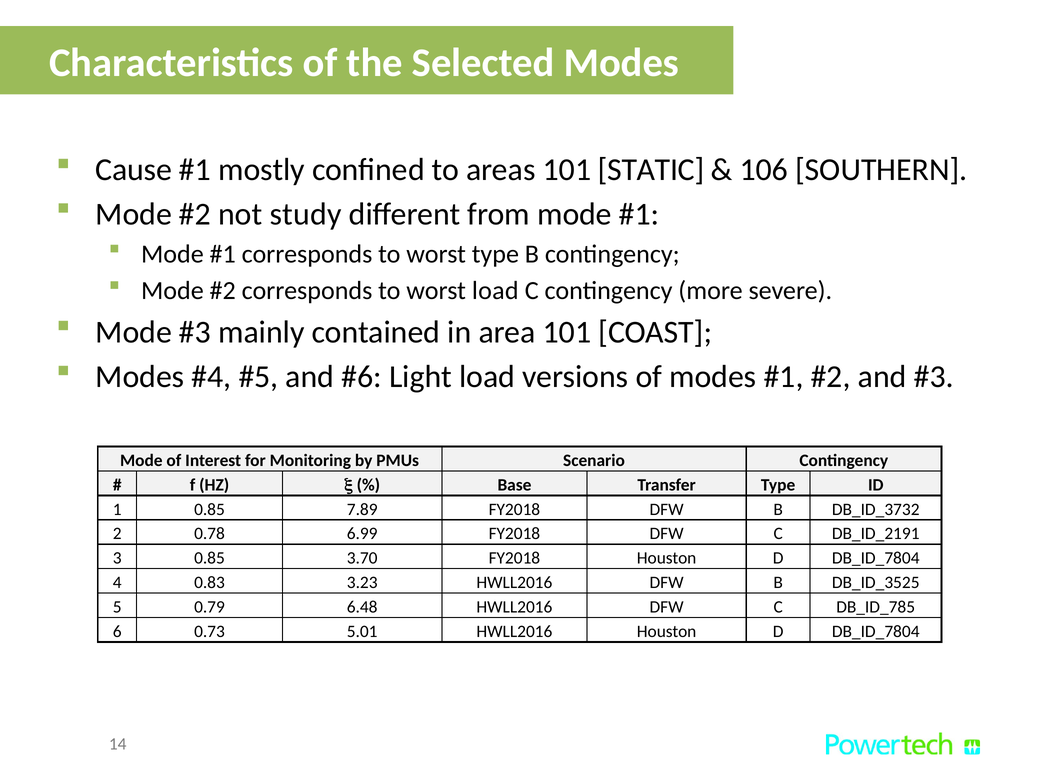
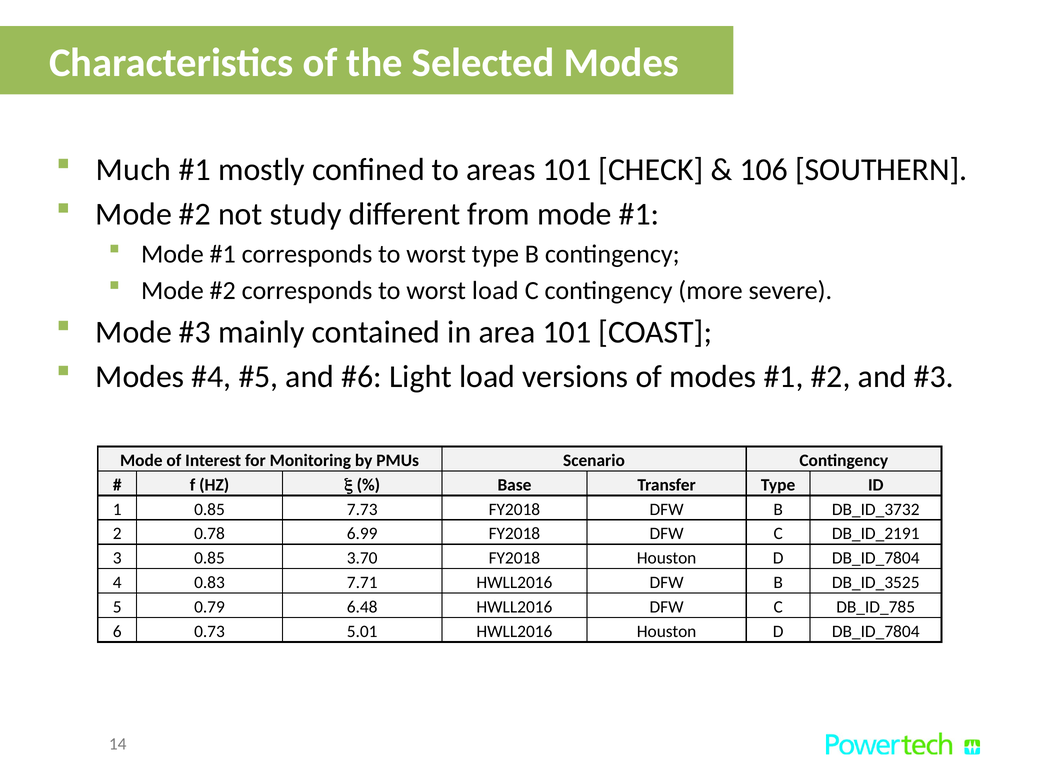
Cause: Cause -> Much
STATIC: STATIC -> CHECK
7.89: 7.89 -> 7.73
3.23: 3.23 -> 7.71
